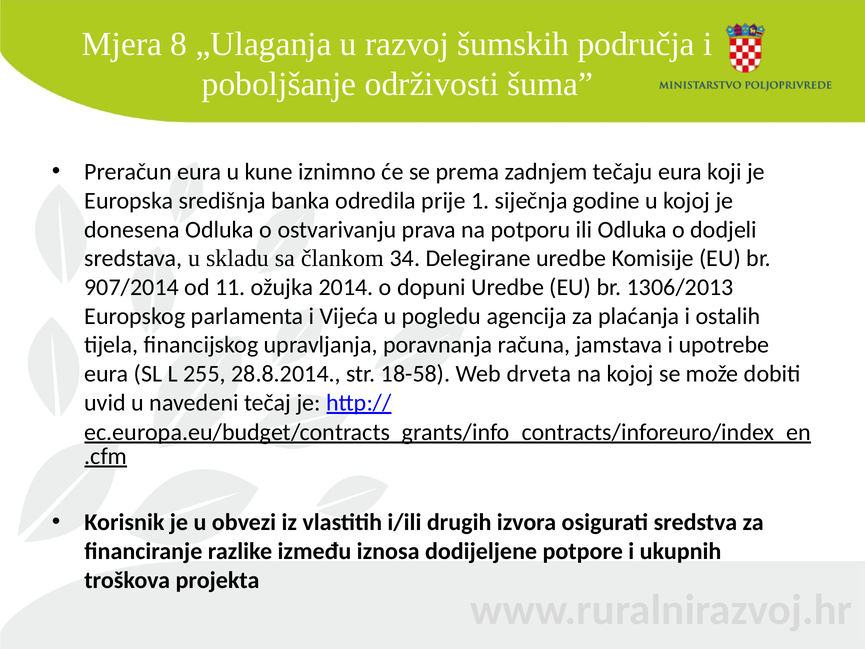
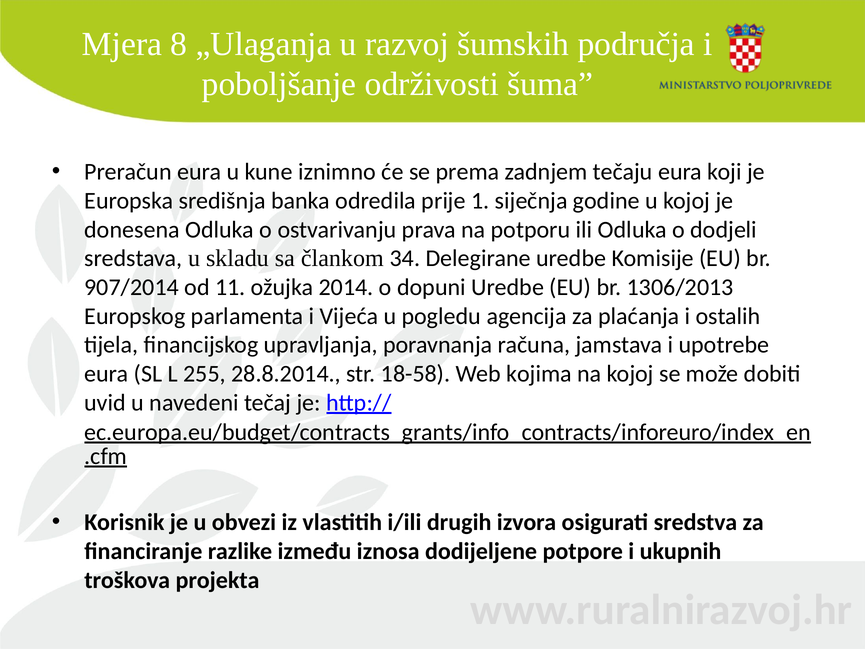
drveta: drveta -> kojima
